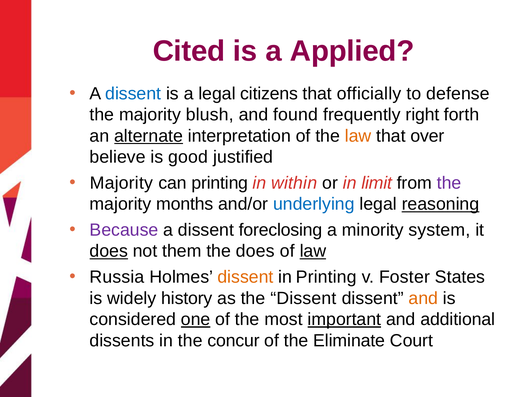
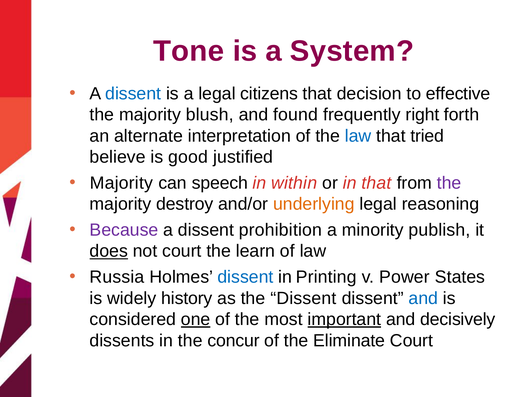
Cited: Cited -> Tone
Applied: Applied -> System
officially: officially -> decision
defense: defense -> effective
alternate underline: present -> none
law at (358, 136) colour: orange -> blue
over: over -> tried
can printing: printing -> speech
in limit: limit -> that
months: months -> destroy
underlying colour: blue -> orange
reasoning underline: present -> none
foreclosing: foreclosing -> prohibition
system: system -> publish
not them: them -> court
the does: does -> learn
law at (313, 251) underline: present -> none
dissent at (245, 277) colour: orange -> blue
Foster: Foster -> Power
and at (423, 299) colour: orange -> blue
additional: additional -> decisively
